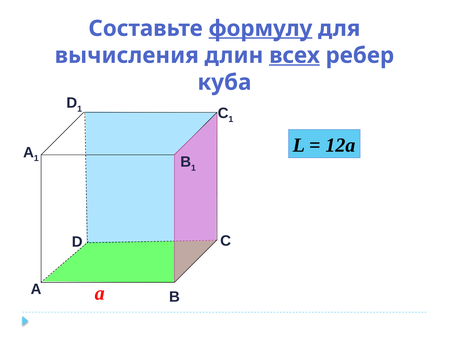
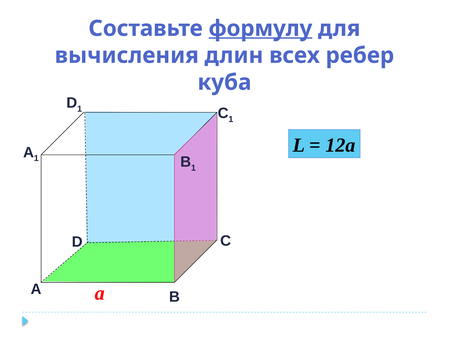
всех underline: present -> none
